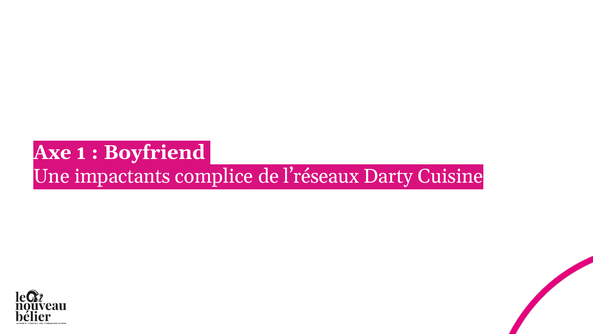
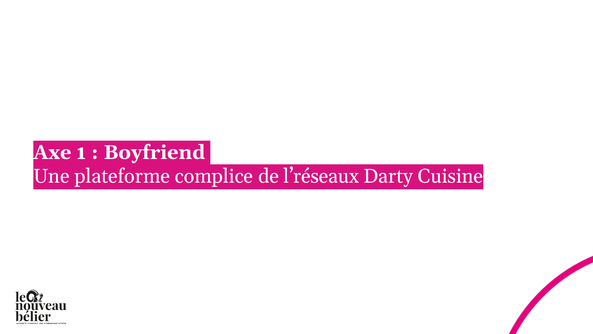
impactants: impactants -> plateforme
